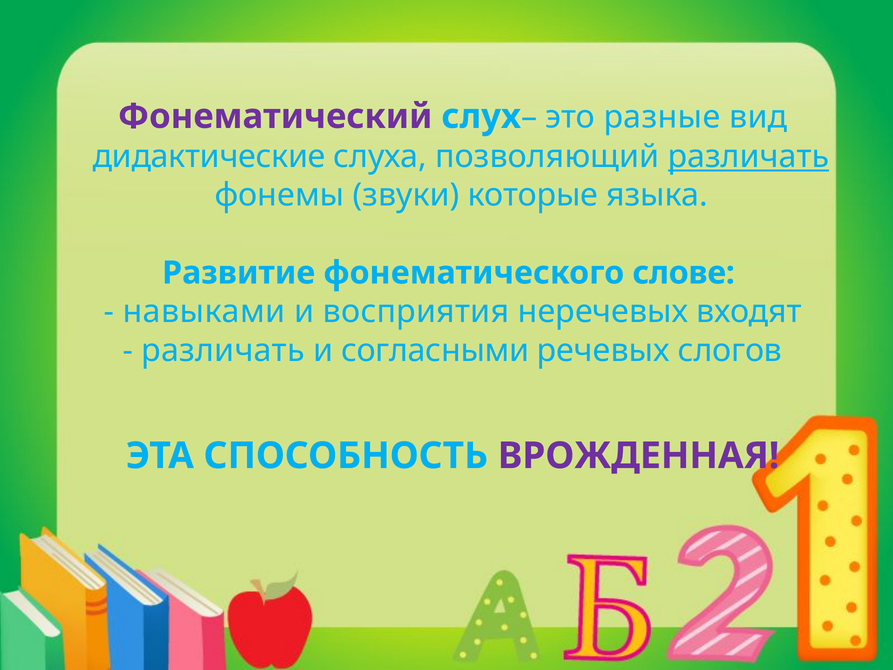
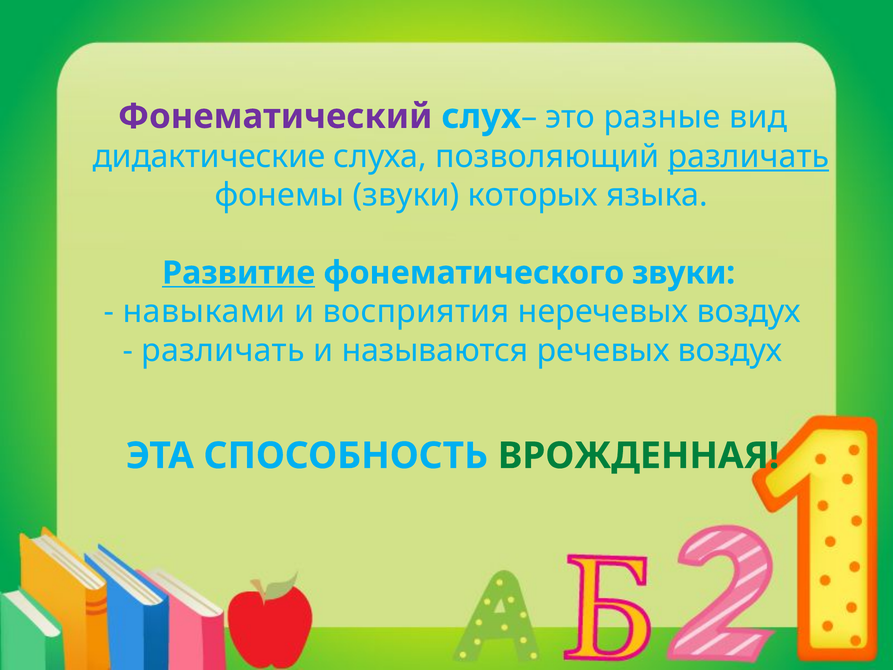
которые: которые -> которых
Развитие underline: none -> present
фонематического слове: слове -> звуки
неречевых входят: входят -> воздух
согласными: согласными -> называются
речевых слогов: слогов -> воздух
ВРОЖДЕННАЯ colour: purple -> green
